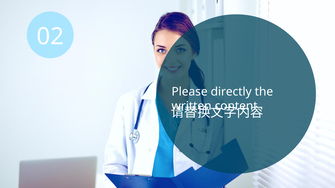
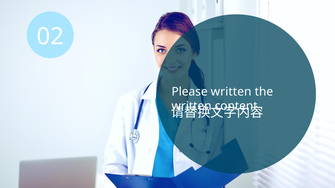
Please directly: directly -> written
